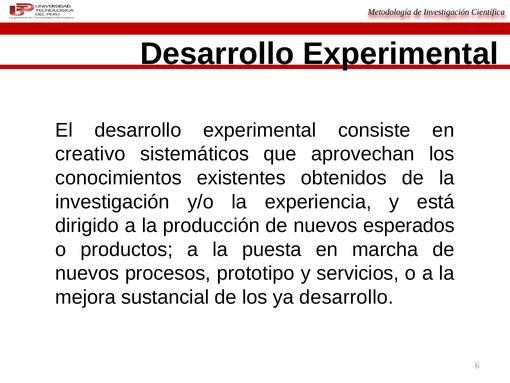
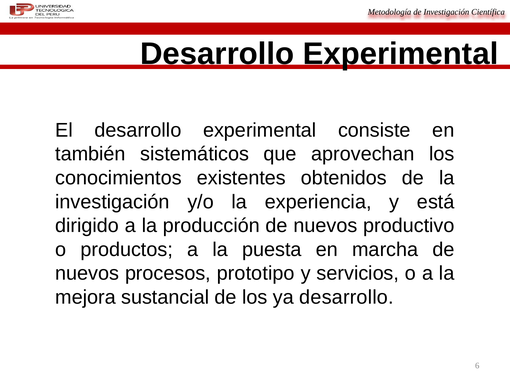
creativo: creativo -> también
esperados: esperados -> productivo
